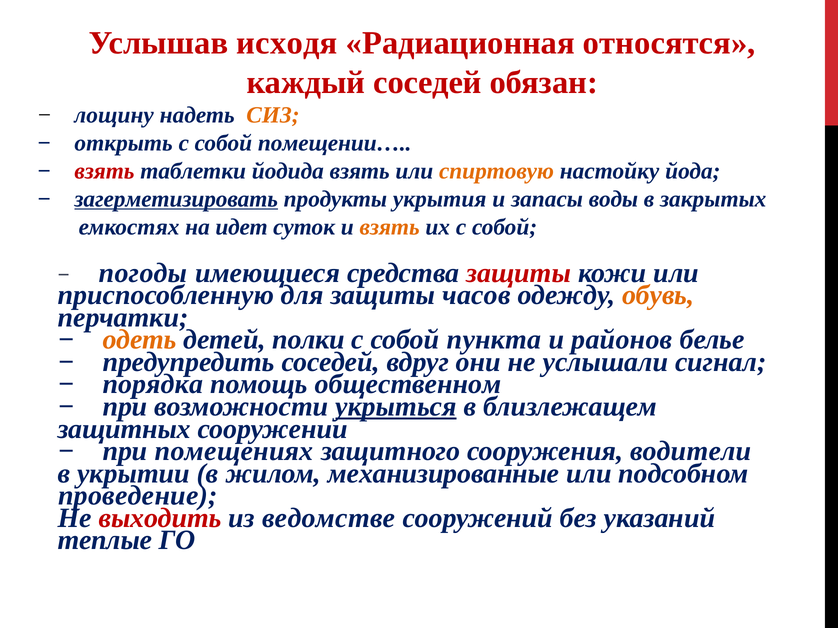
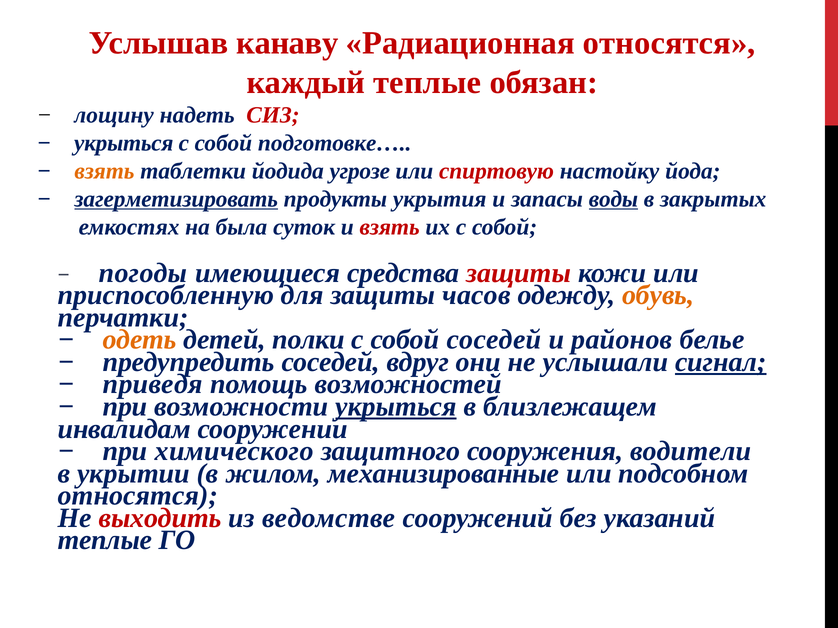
исходя: исходя -> канаву
каждый соседей: соседей -> теплые
СИЗ colour: orange -> red
открыть at (124, 143): открыть -> укрыться
помещении…: помещении… -> подготовке…
взять at (104, 171) colour: red -> orange
йодида взять: взять -> угрозе
спиртовую colour: orange -> red
воды underline: none -> present
идет: идет -> была
взять at (390, 227) colour: orange -> red
собой пункта: пункта -> соседей
сигнал underline: none -> present
порядка: порядка -> приведя
общественном: общественном -> возможностей
защитных: защитных -> инвалидам
помещениях: помещениях -> химического
проведение at (138, 496): проведение -> относятся
